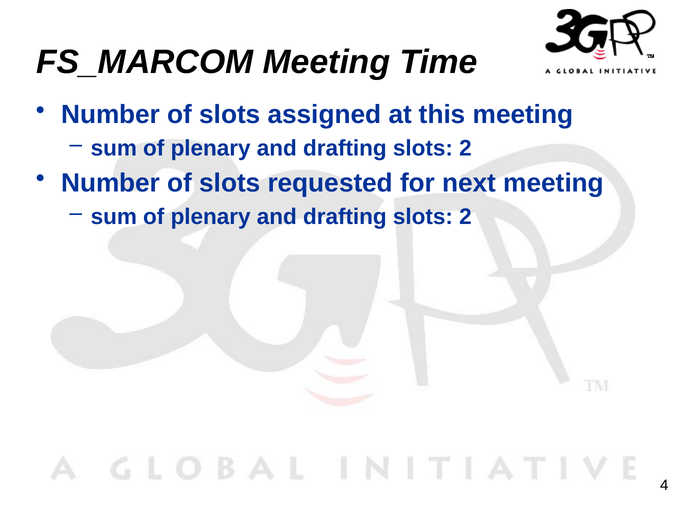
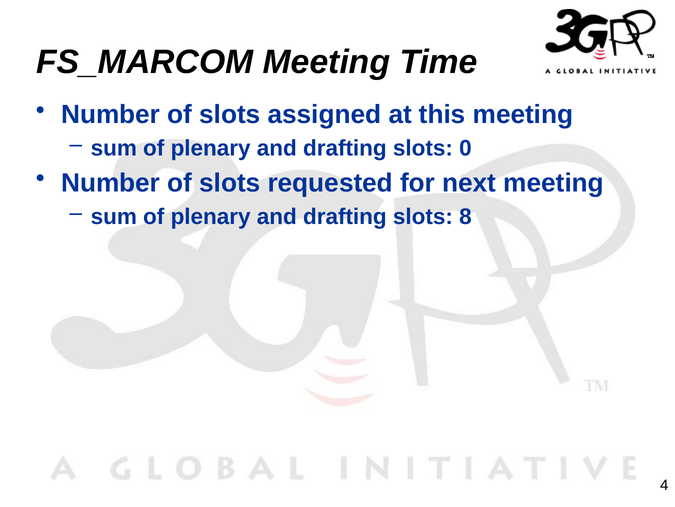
2 at (465, 148): 2 -> 0
2 at (465, 216): 2 -> 8
